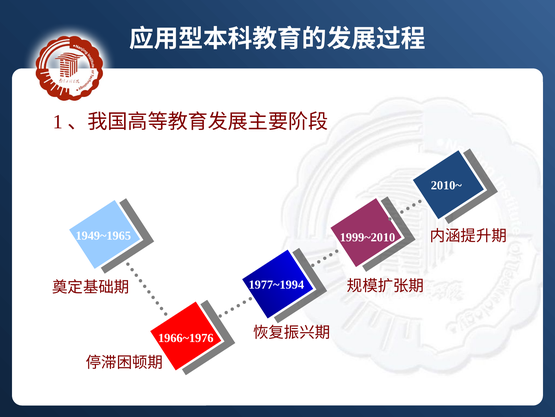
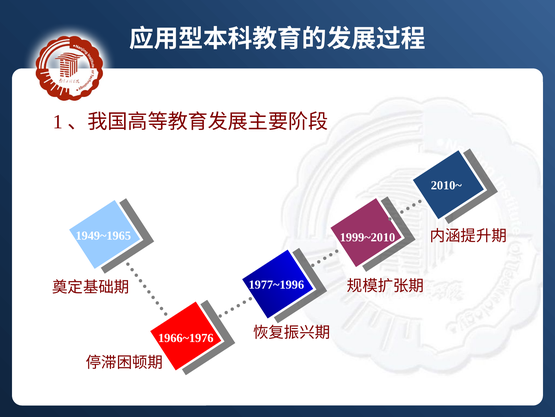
1977~1994: 1977~1994 -> 1977~1996
